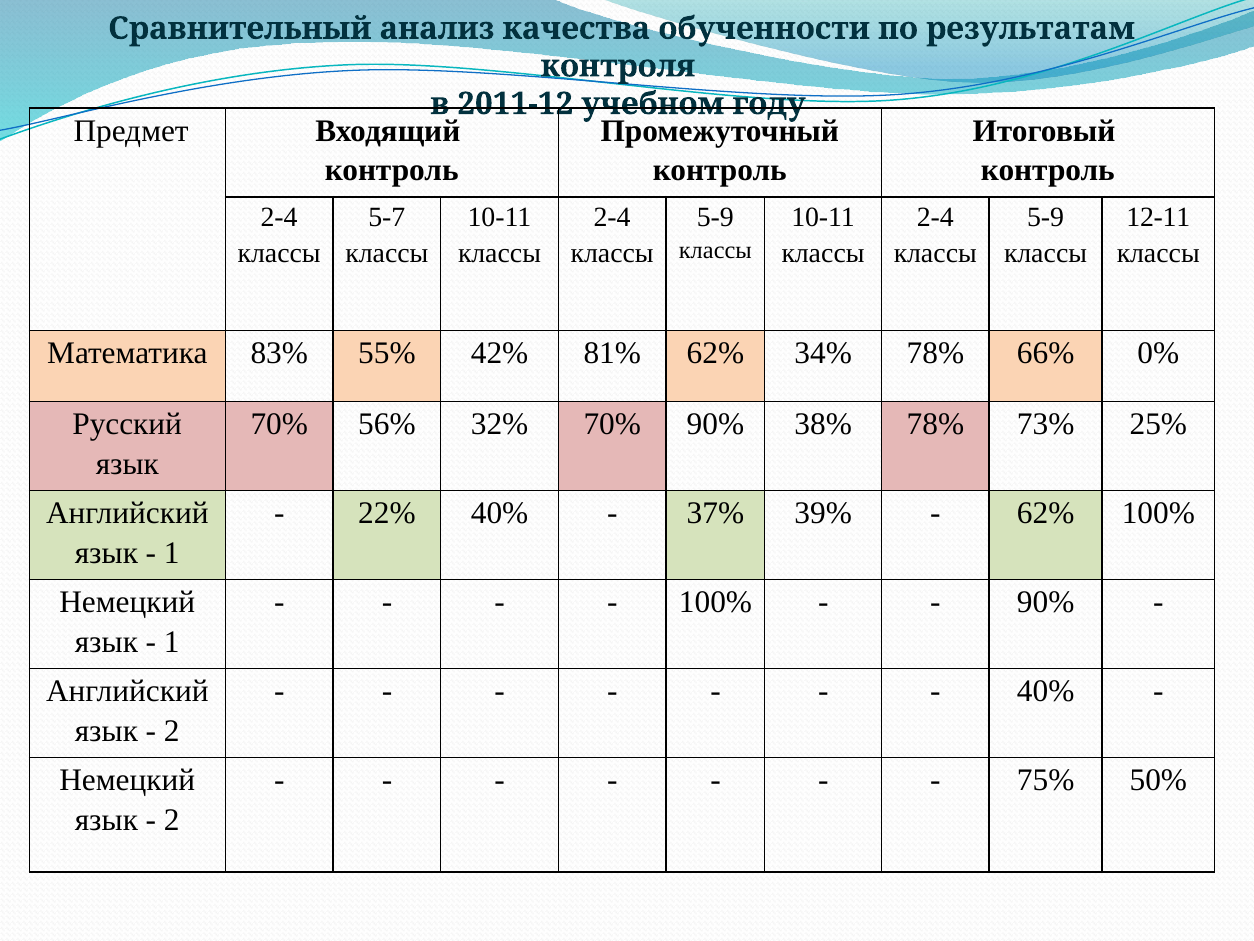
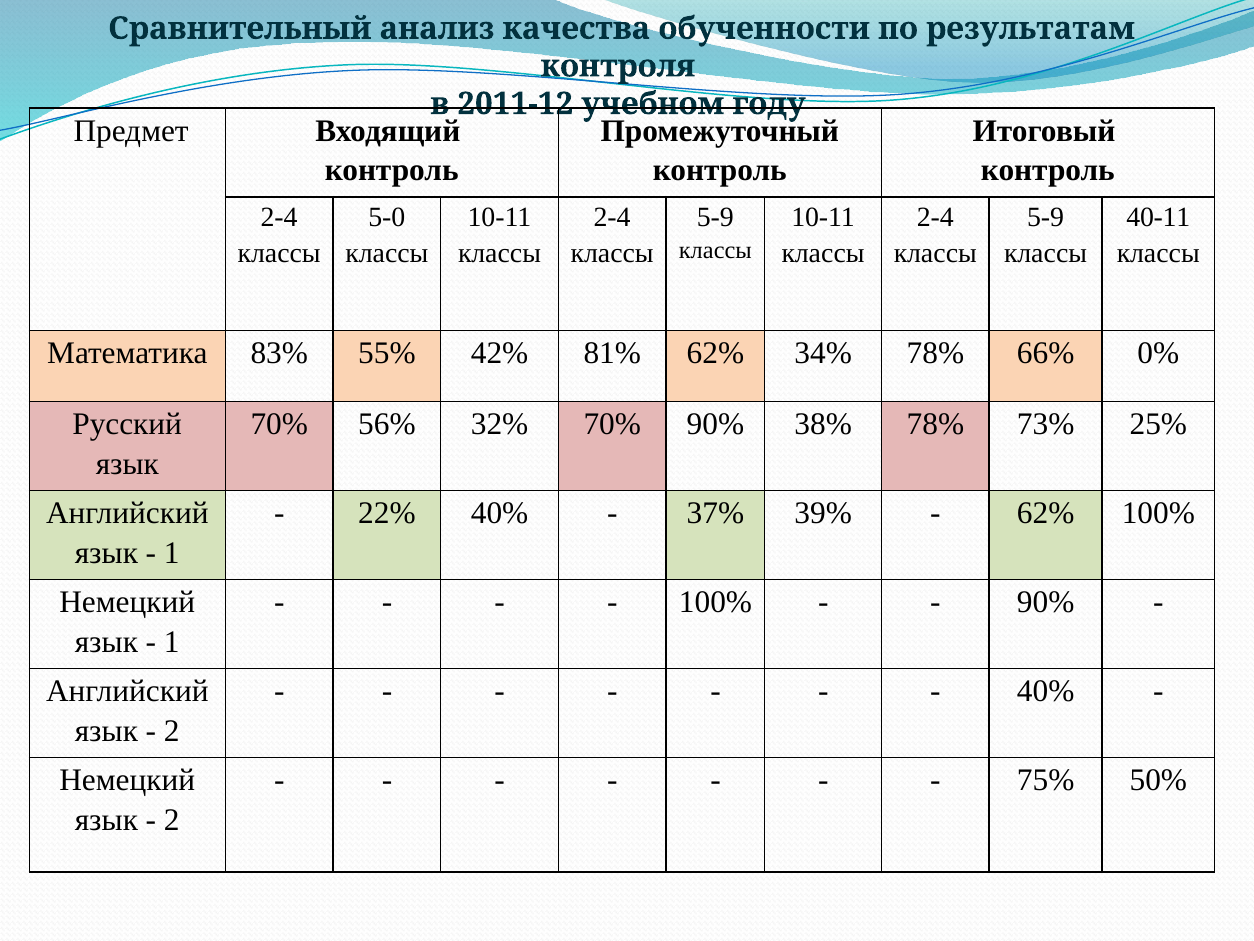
5-7: 5-7 -> 5-0
12-11: 12-11 -> 40-11
